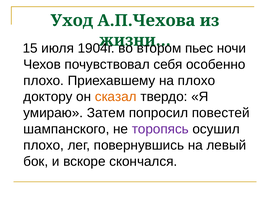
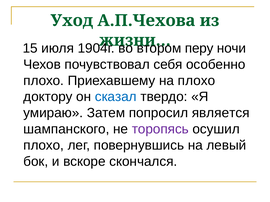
пьес: пьес -> перу
сказал colour: orange -> blue
повестей: повестей -> является
